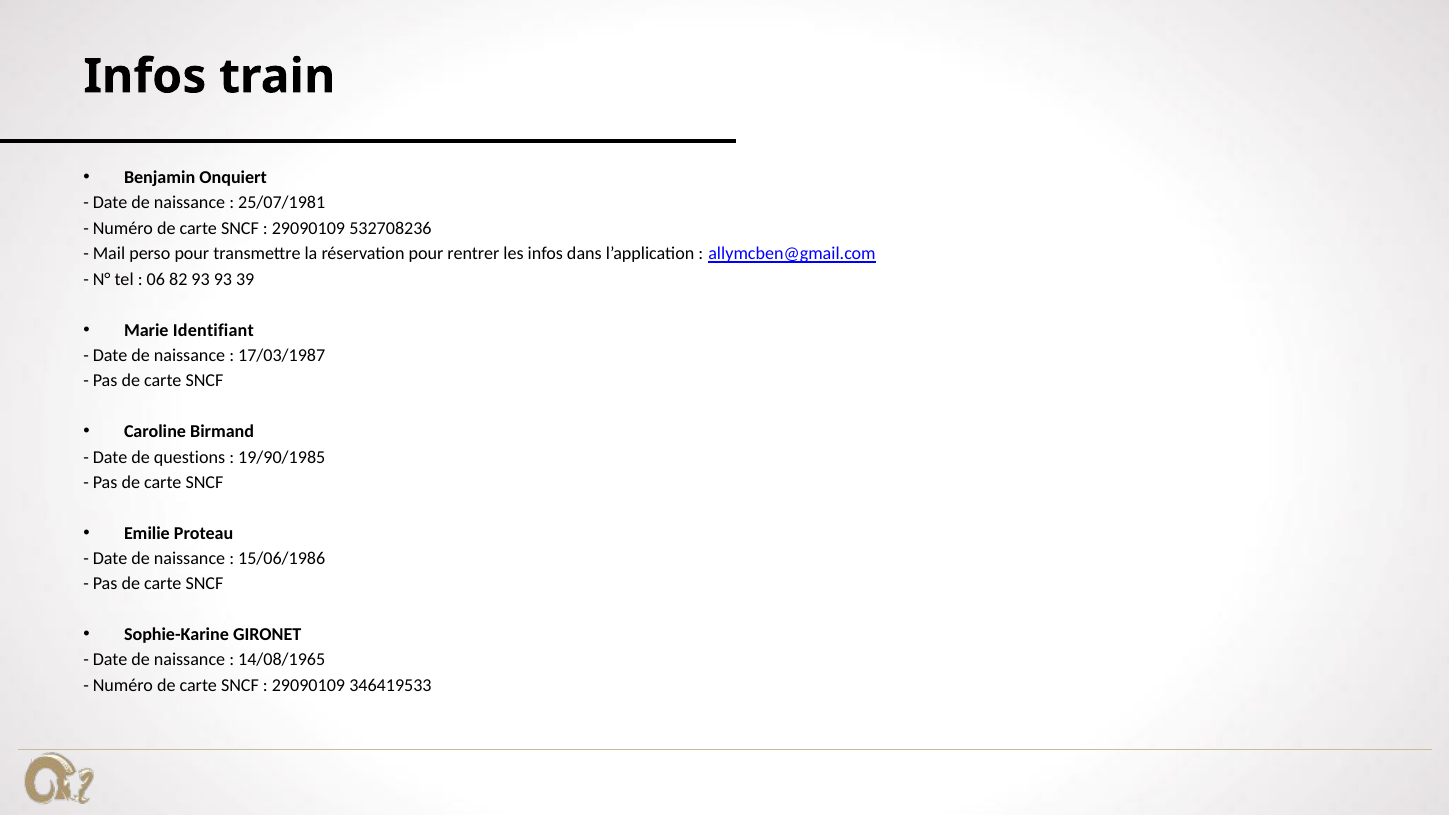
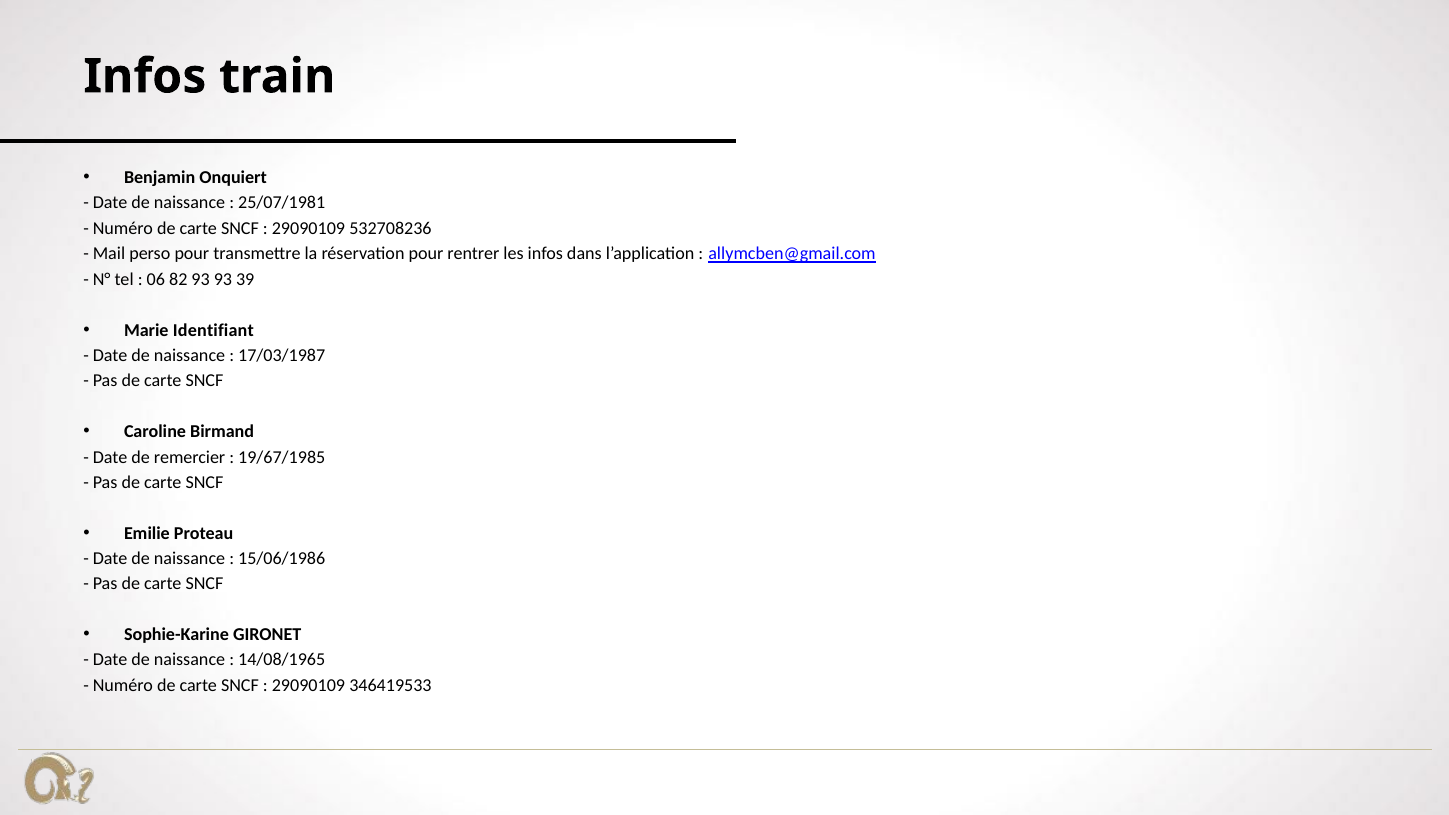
questions: questions -> remercier
19/90/1985: 19/90/1985 -> 19/67/1985
